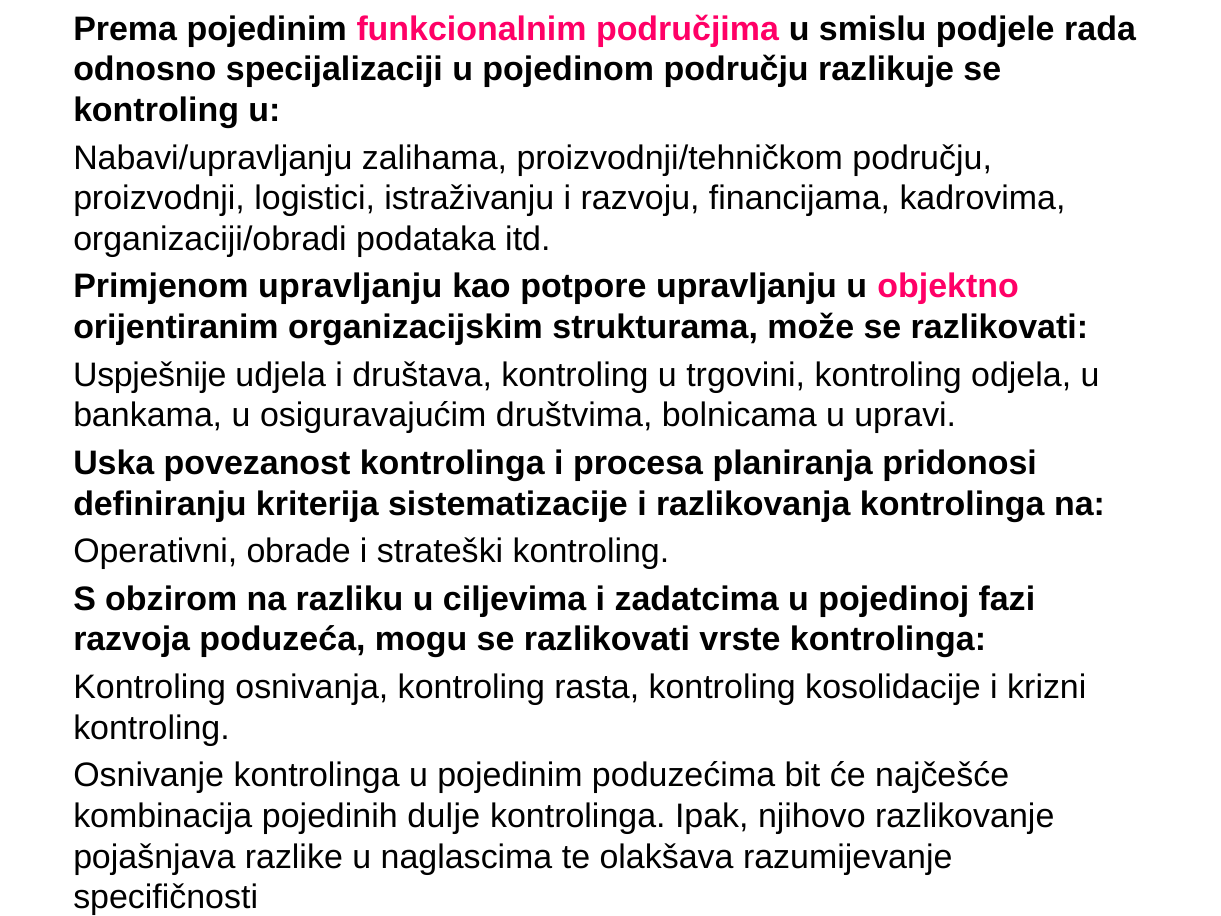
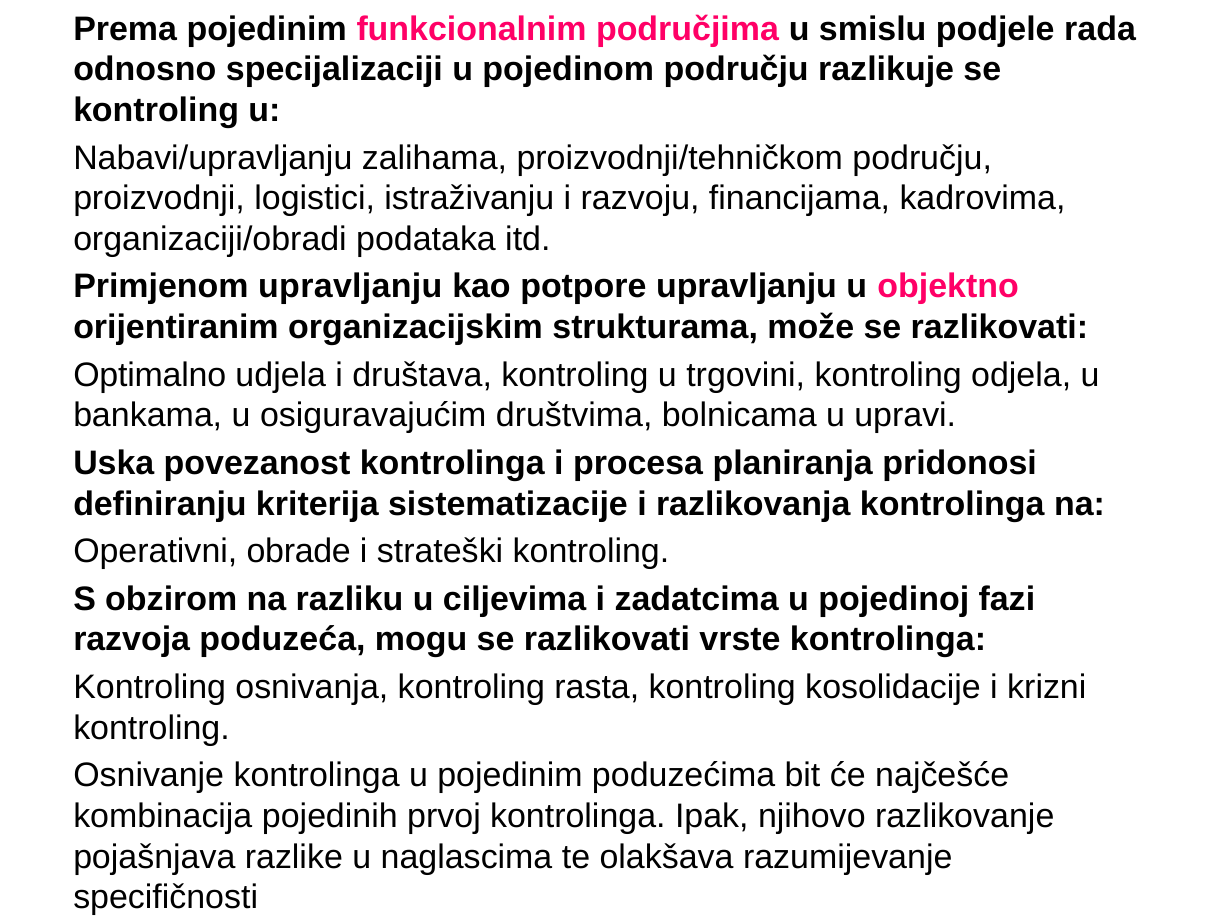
Uspješnije: Uspješnije -> Optimalno
dulje: dulje -> prvoj
